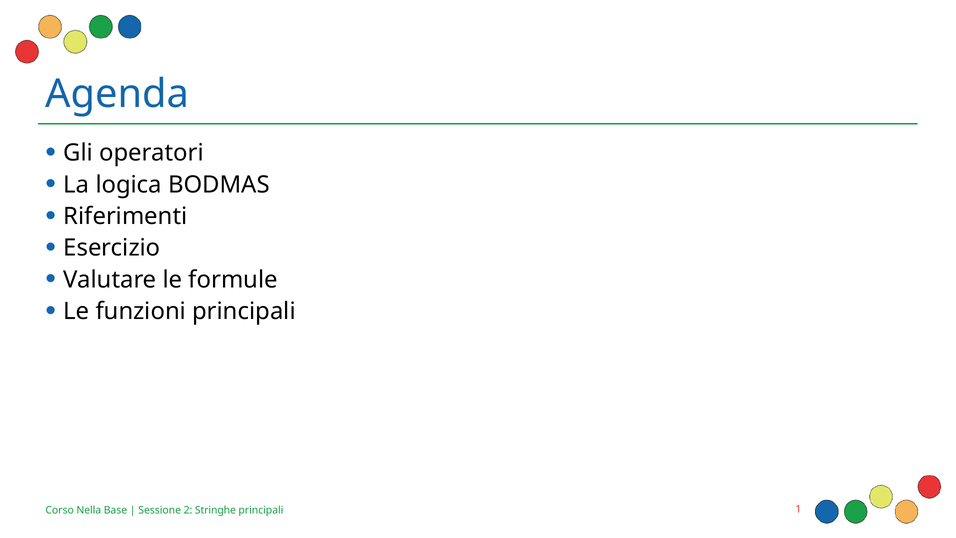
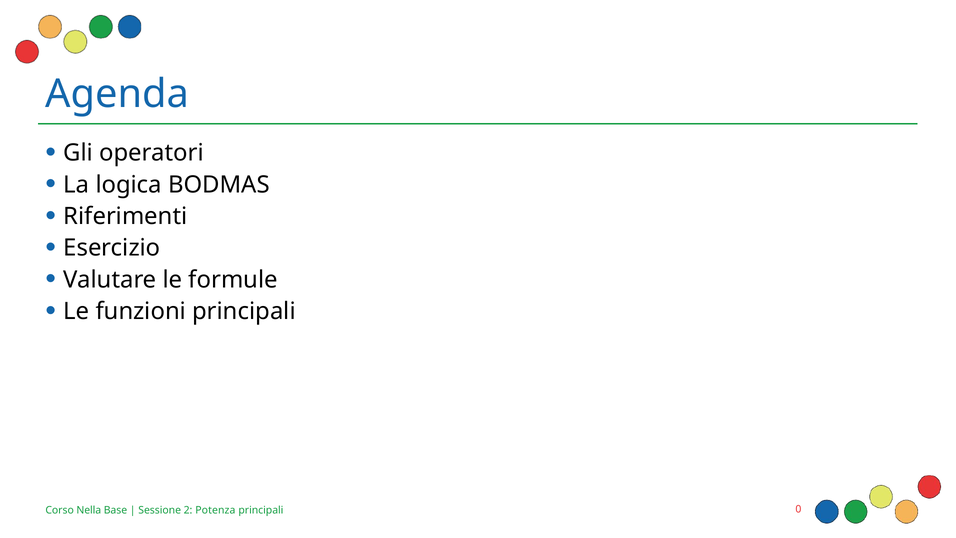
Stringhe: Stringhe -> Potenza
1: 1 -> 0
